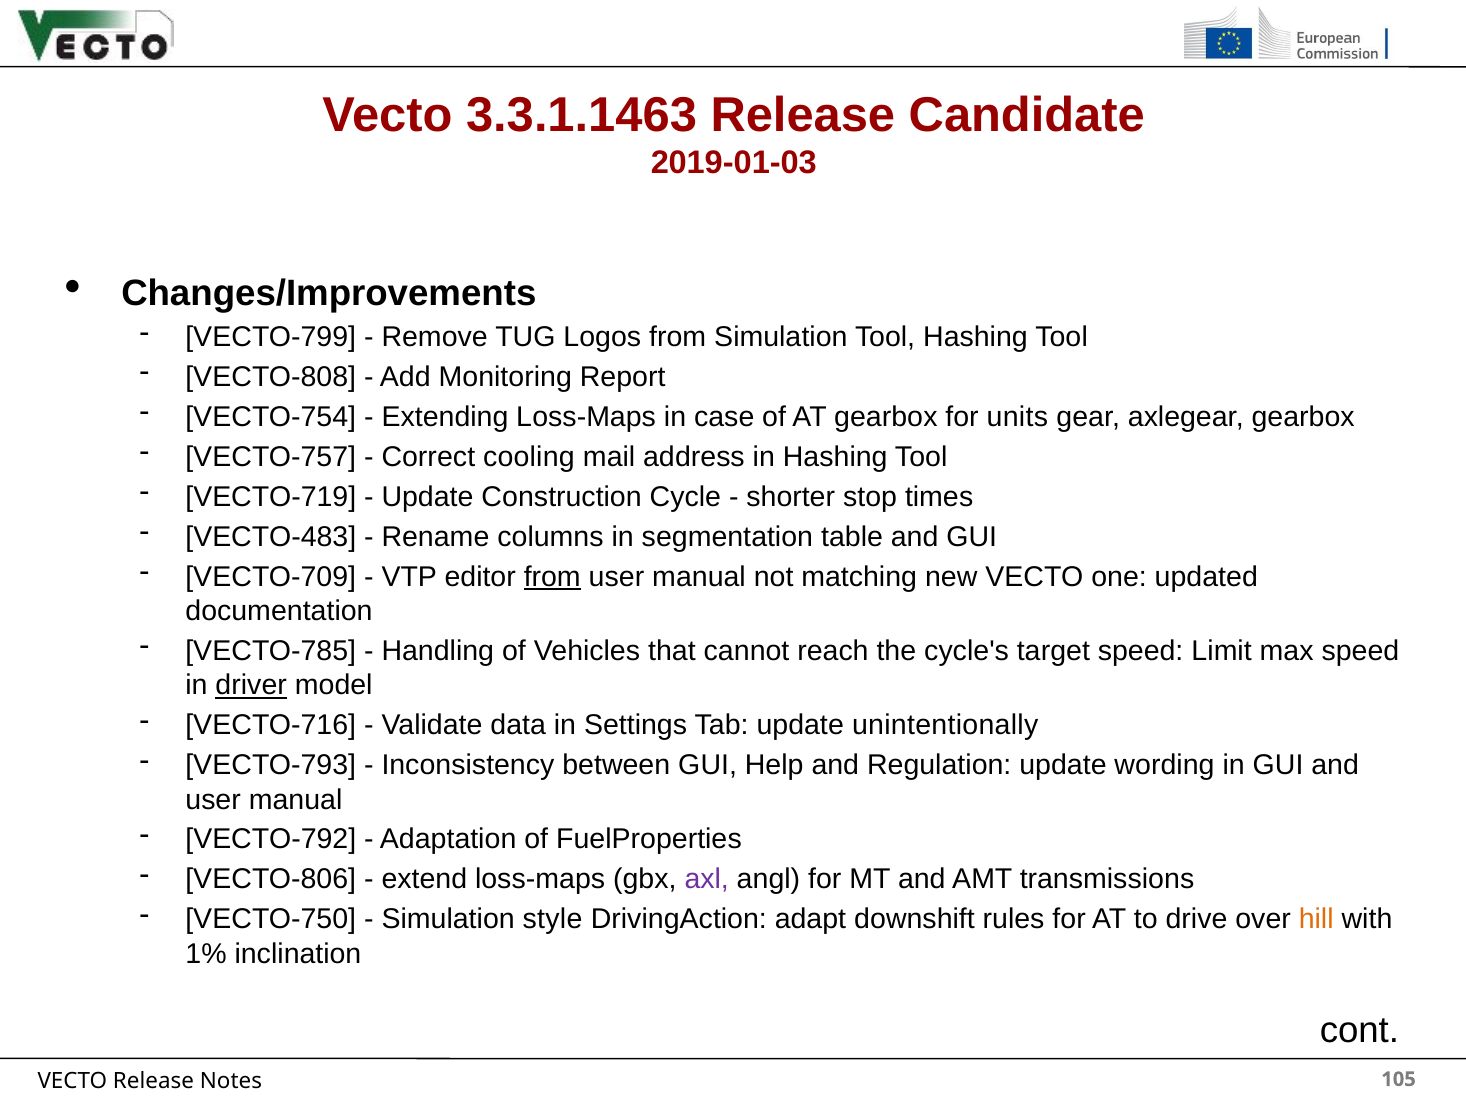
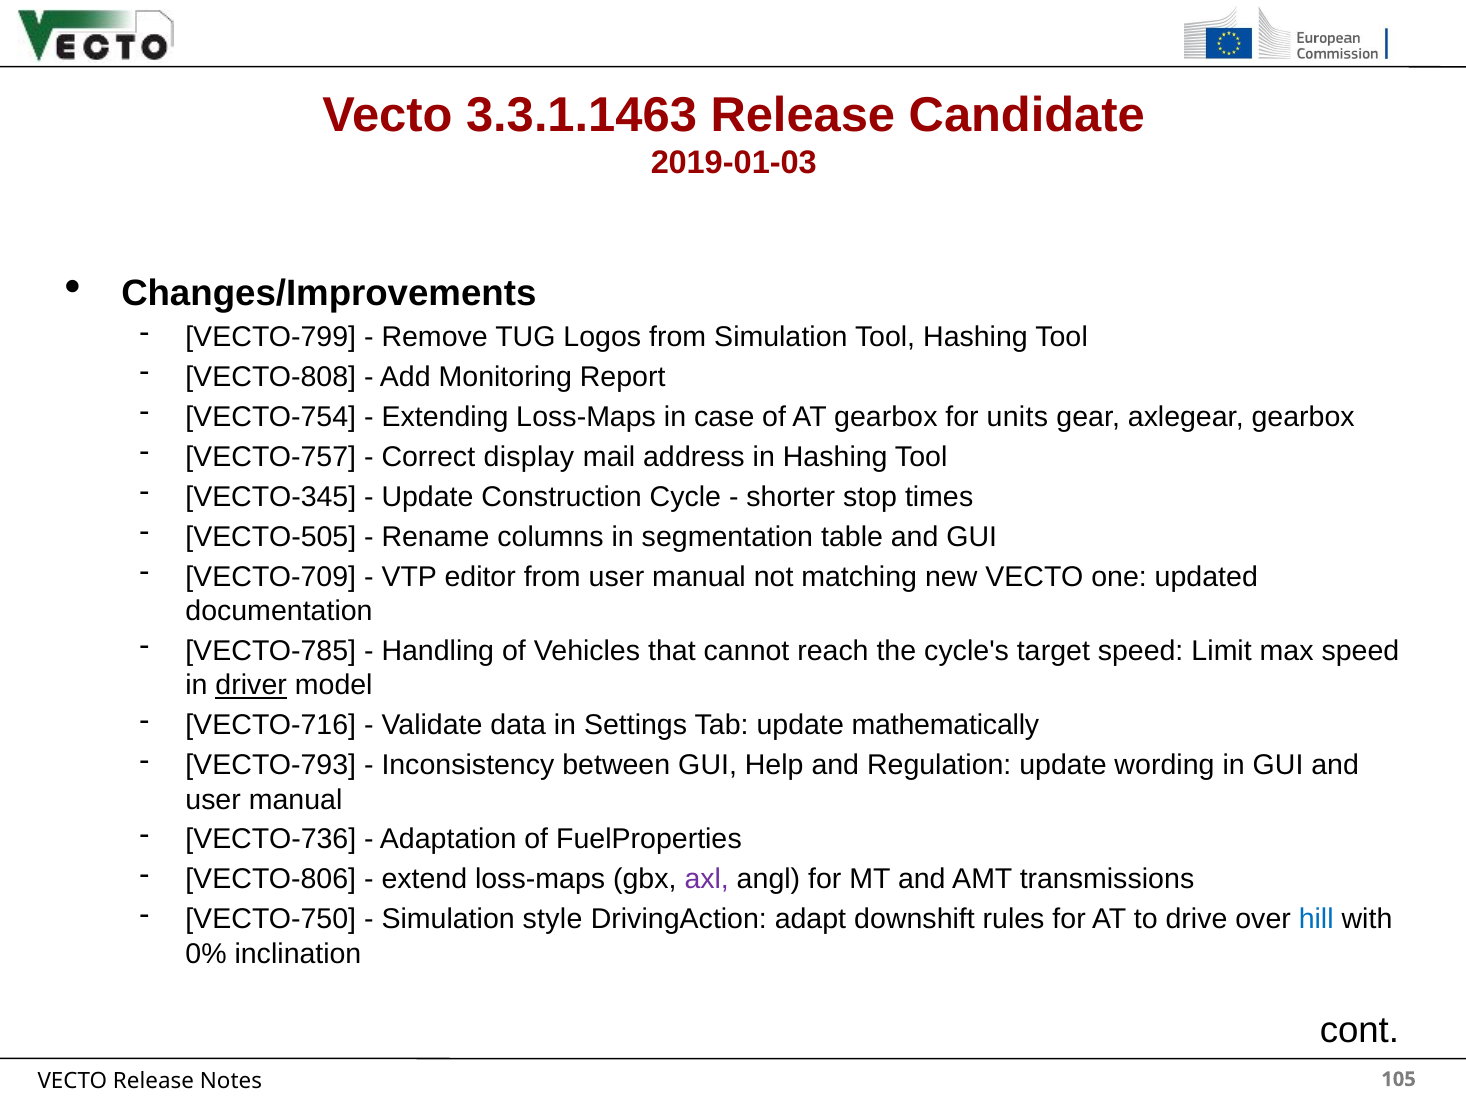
cooling: cooling -> display
VECTO-719: VECTO-719 -> VECTO-345
VECTO-483: VECTO-483 -> VECTO-505
from at (552, 577) underline: present -> none
unintentionally: unintentionally -> mathematically
VECTO-792: VECTO-792 -> VECTO-736
hill colour: orange -> blue
1%: 1% -> 0%
